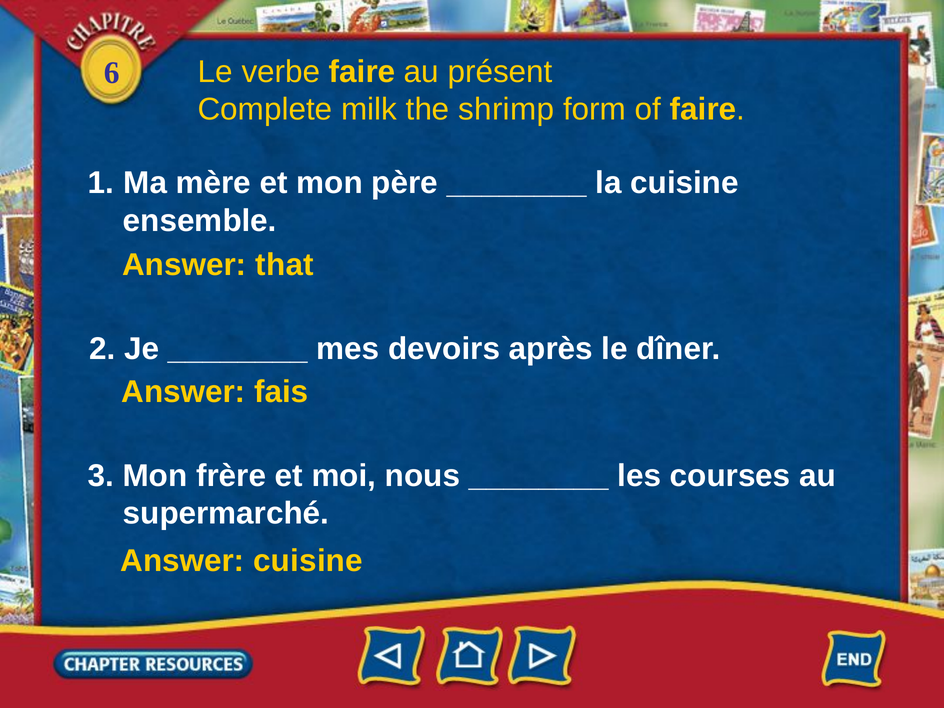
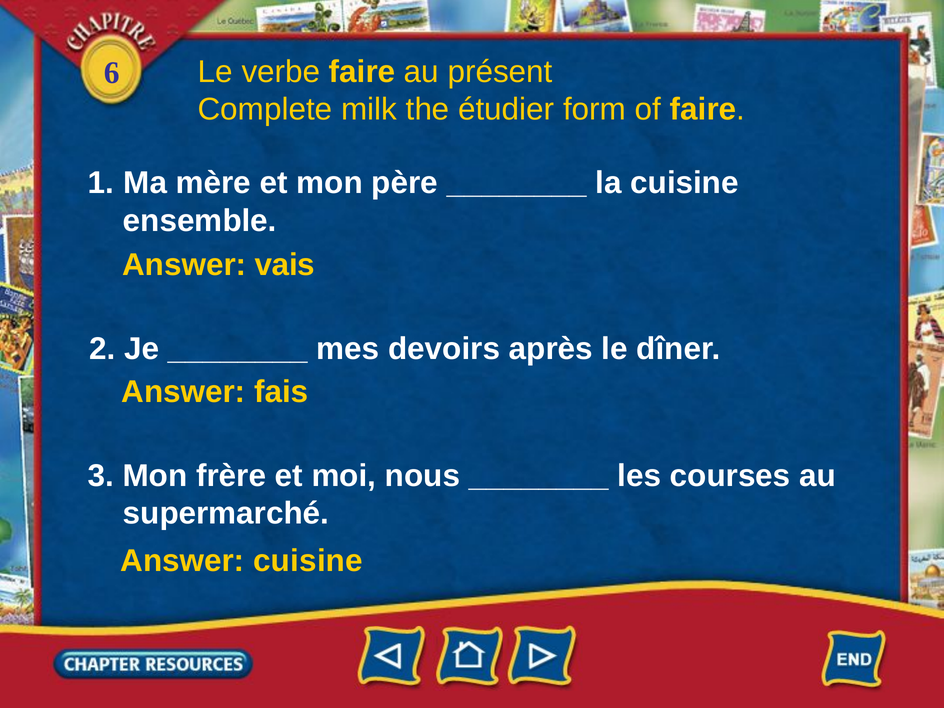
shrimp: shrimp -> étudier
that: that -> vais
